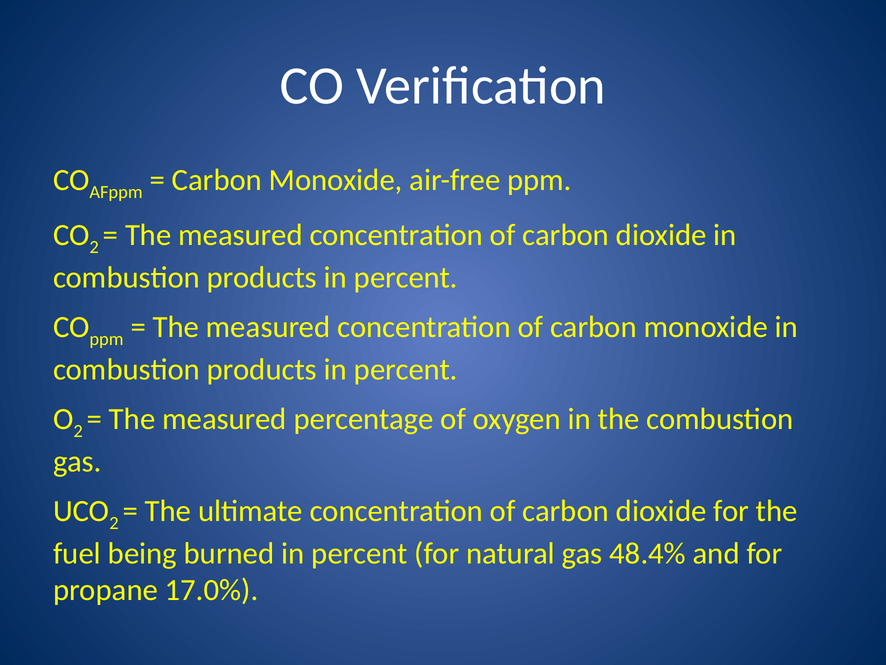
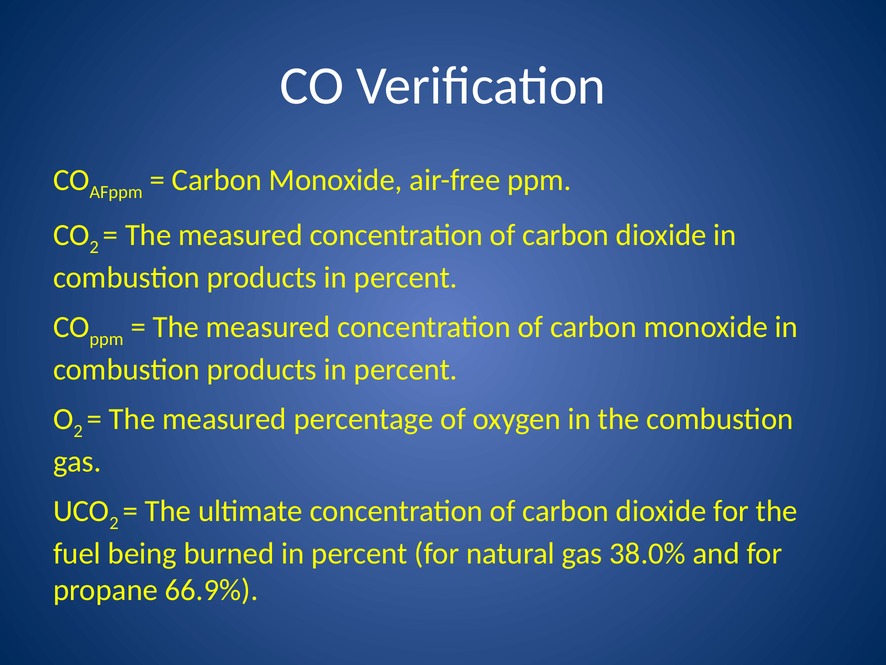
48.4%: 48.4% -> 38.0%
17.0%: 17.0% -> 66.9%
